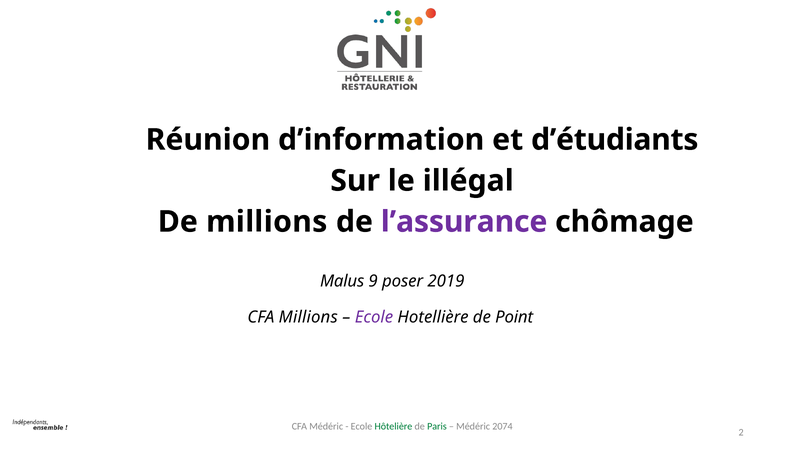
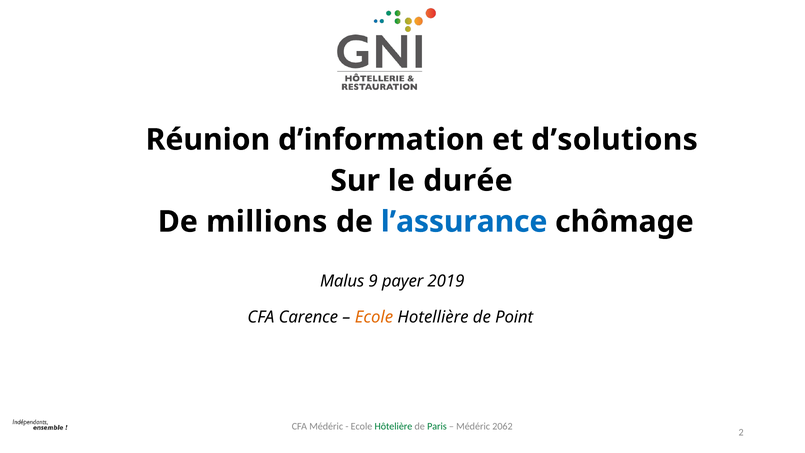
d’étudiants: d’étudiants -> d’solutions
illégal: illégal -> durée
l’assurance colour: purple -> blue
poser: poser -> payer
CFA Millions: Millions -> Carence
Ecole at (374, 317) colour: purple -> orange
2074: 2074 -> 2062
